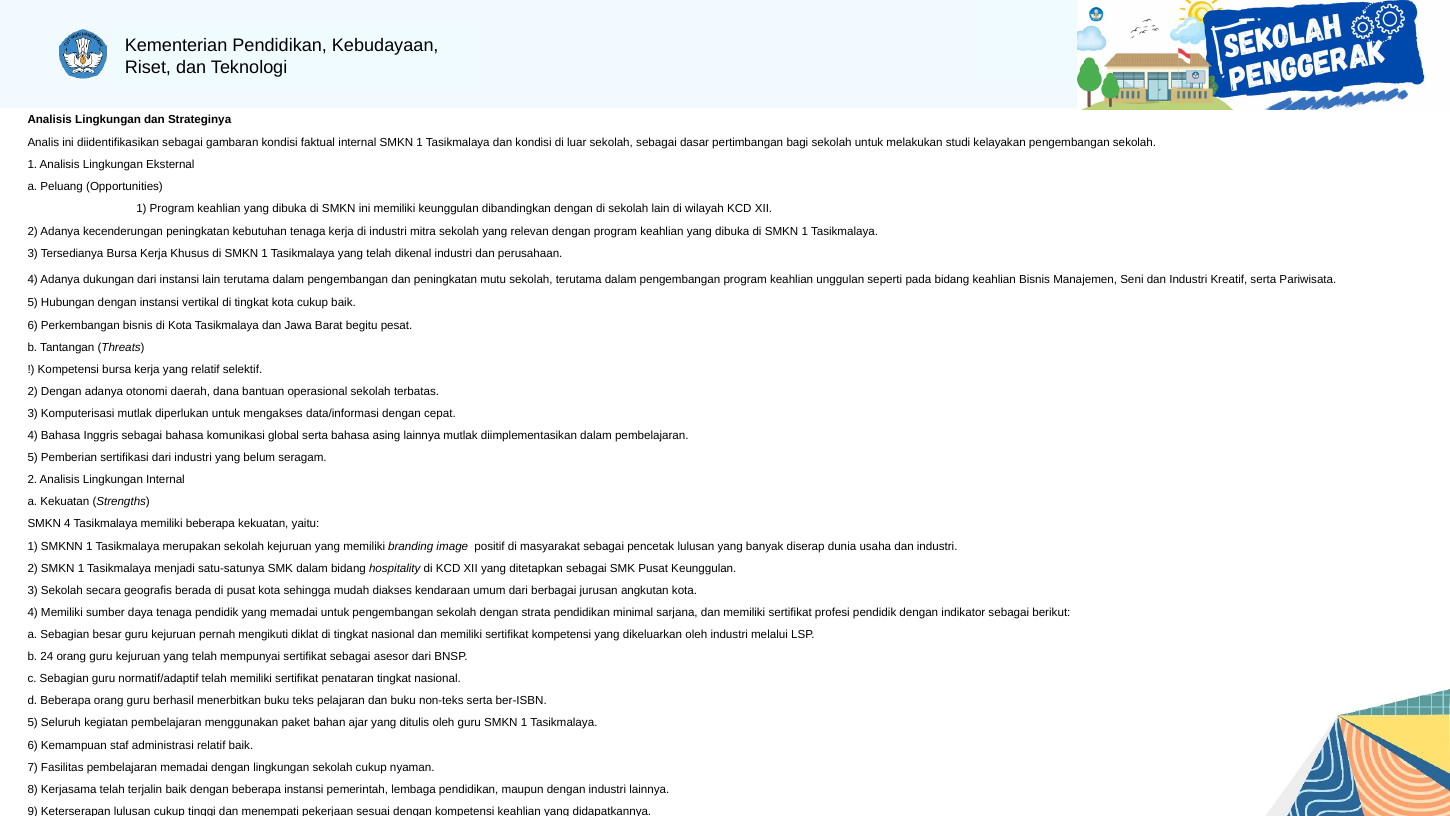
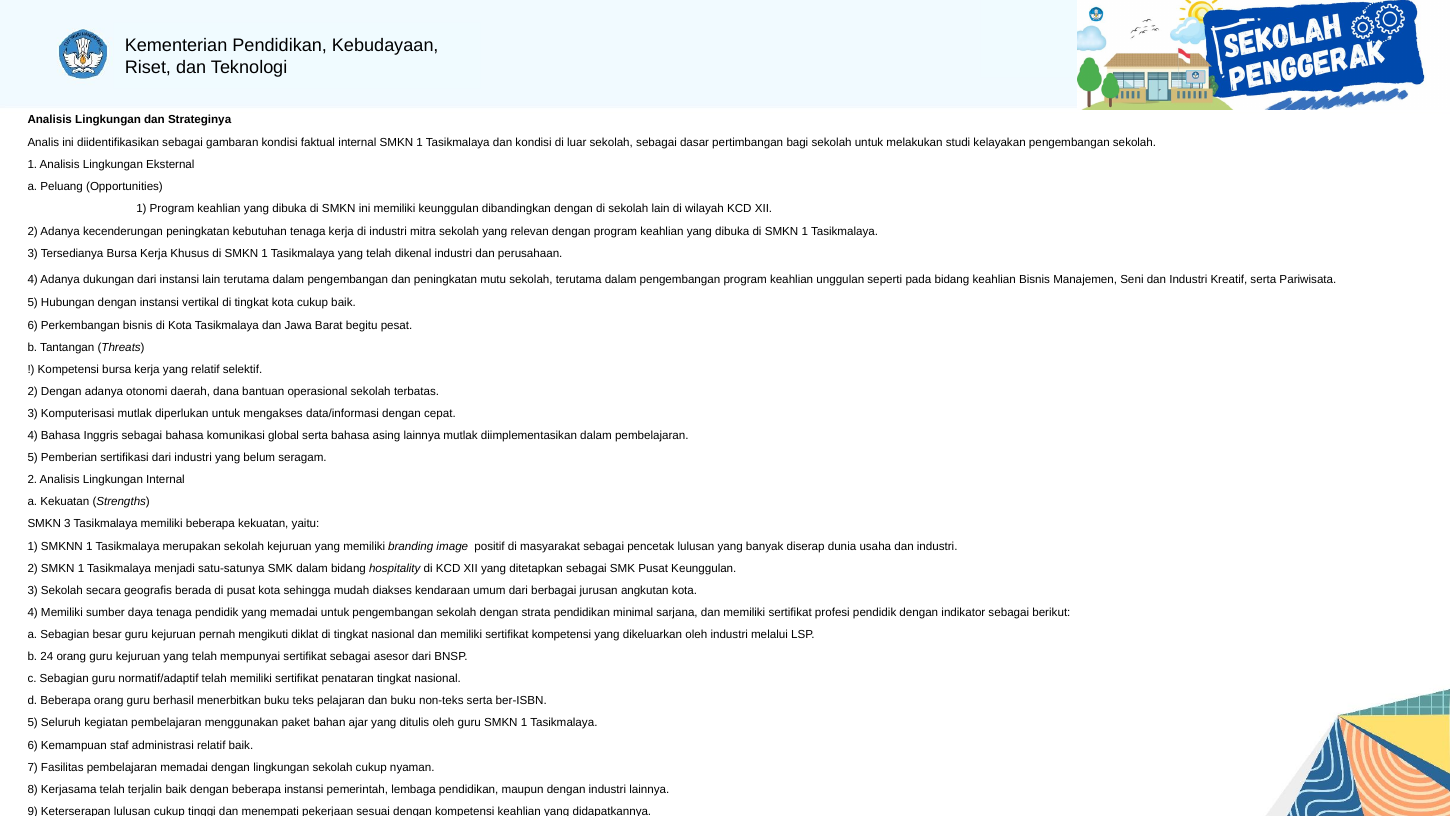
SMKN 4: 4 -> 3
